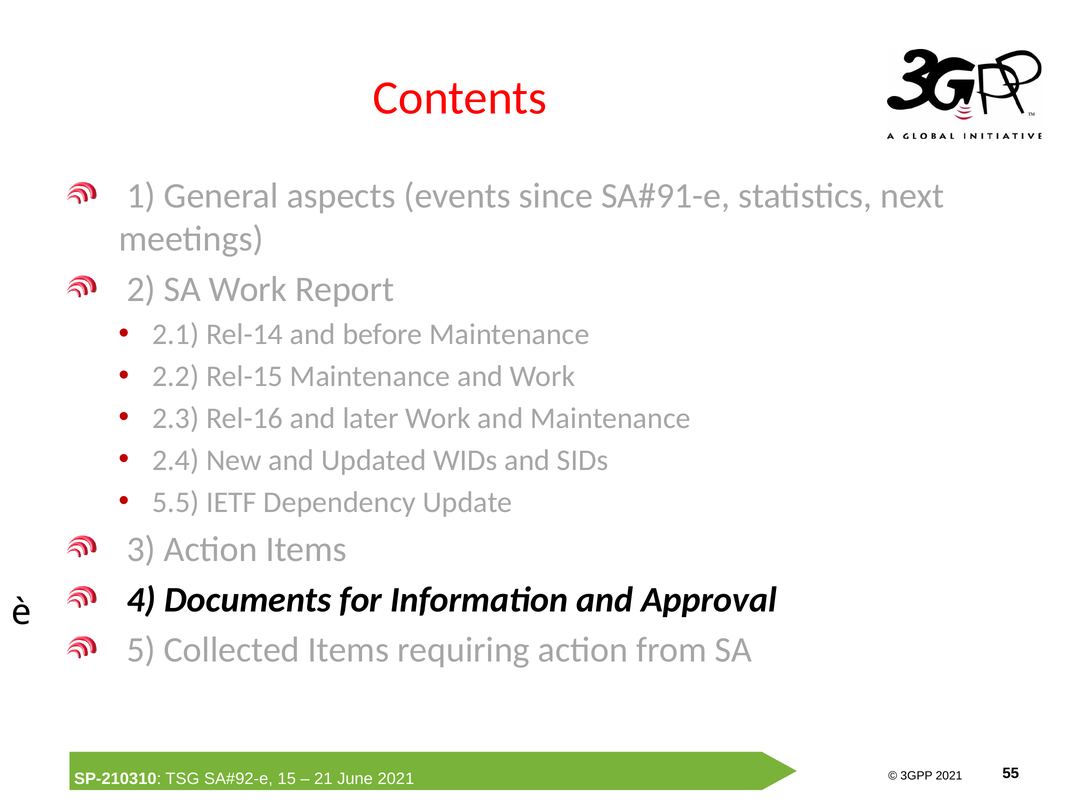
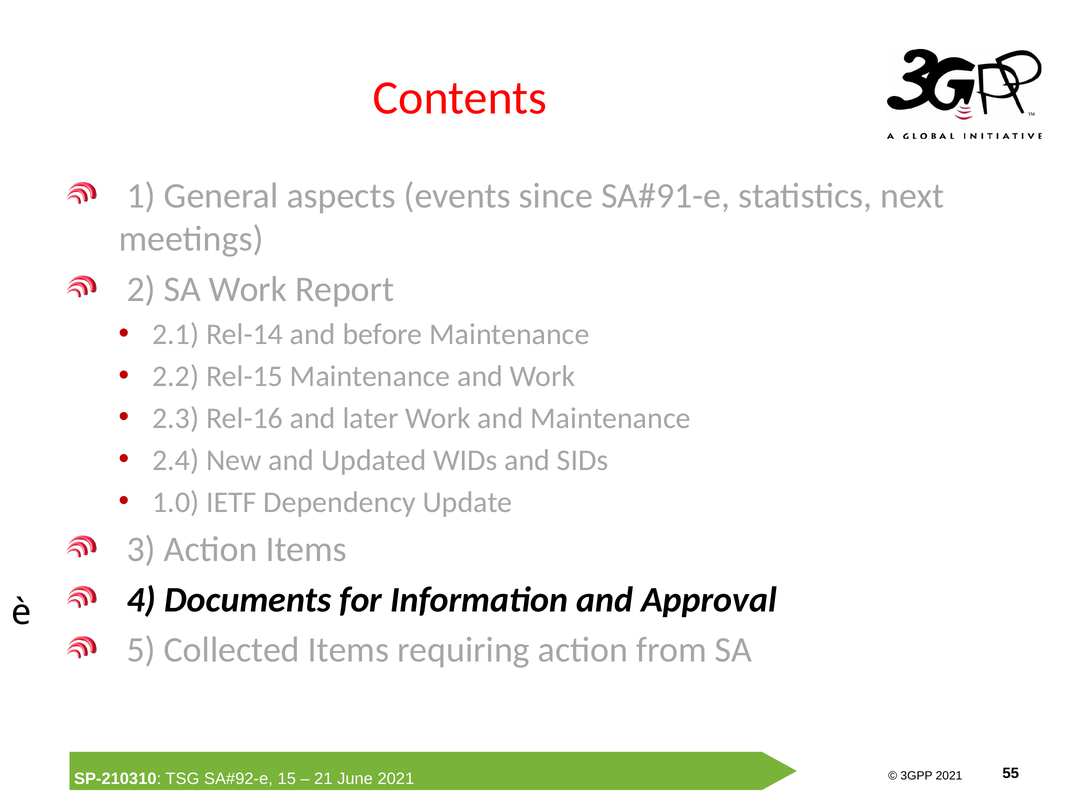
5.5: 5.5 -> 1.0
